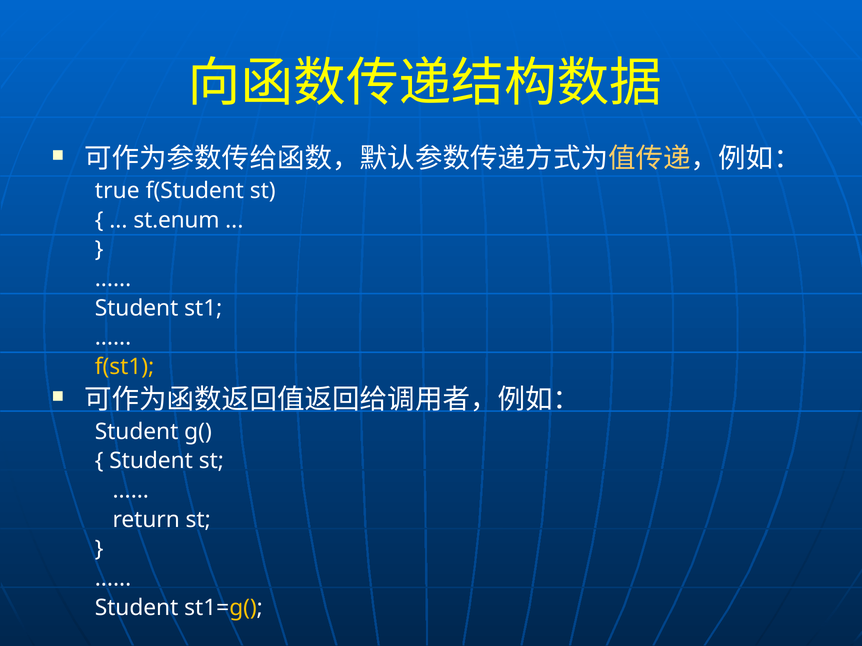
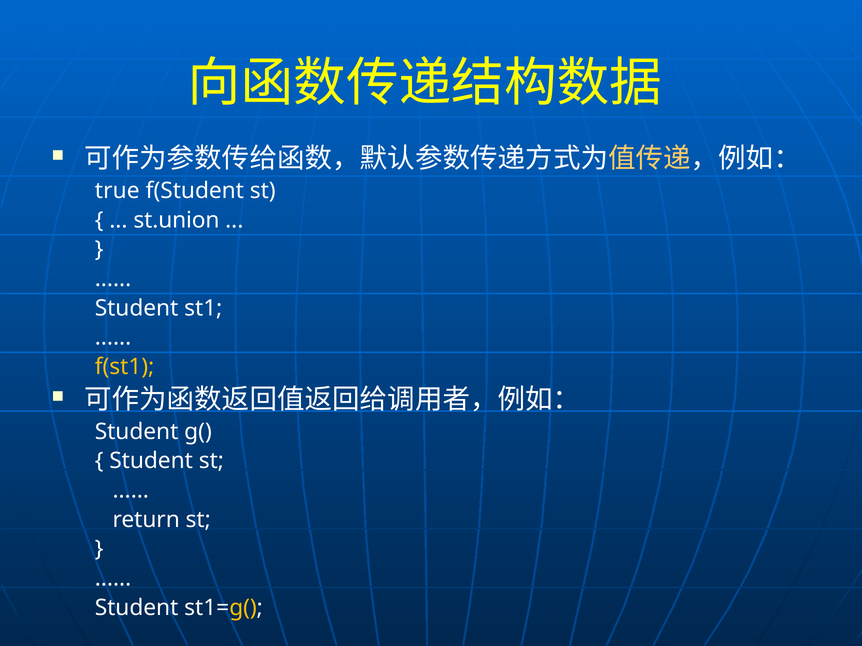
st.enum: st.enum -> st.union
